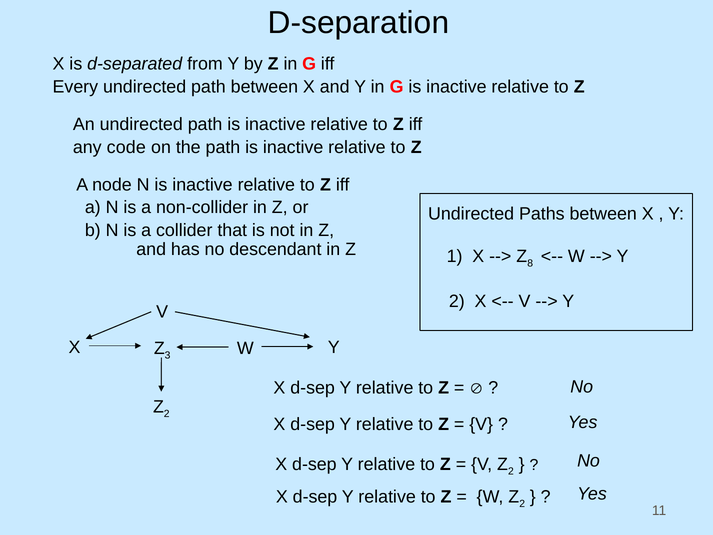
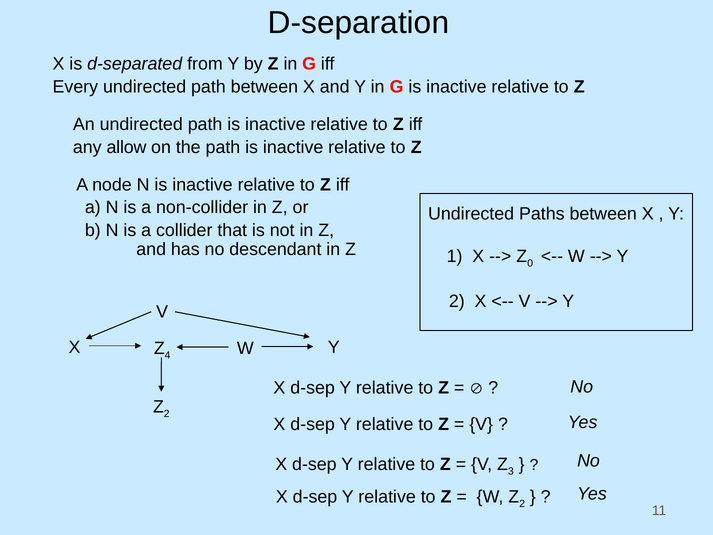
code: code -> allow
8: 8 -> 0
3: 3 -> 4
V Z 2: 2 -> 3
